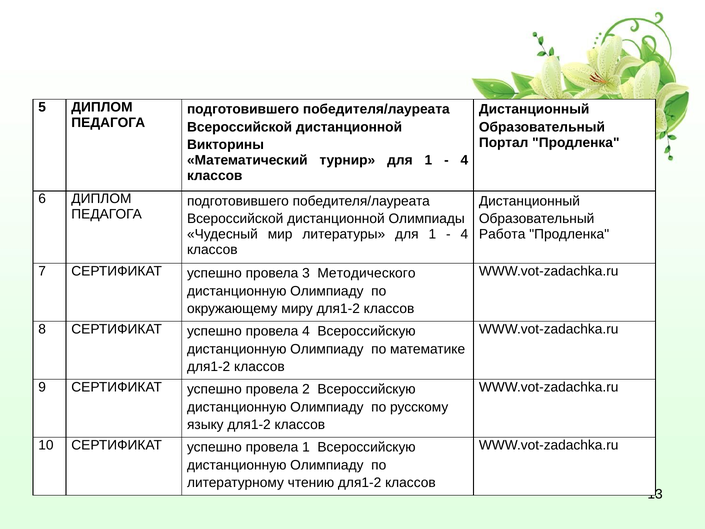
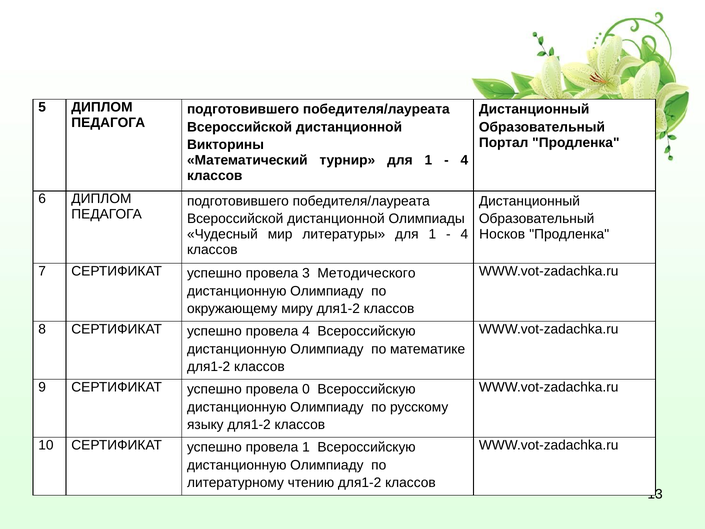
Работа: Работа -> Носков
2: 2 -> 0
